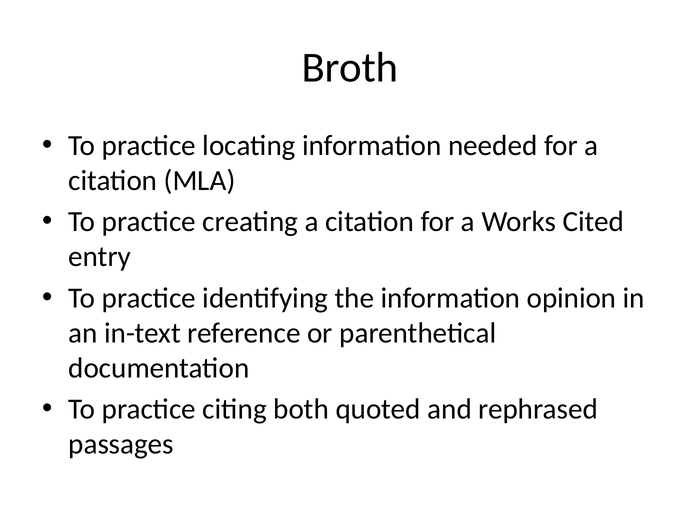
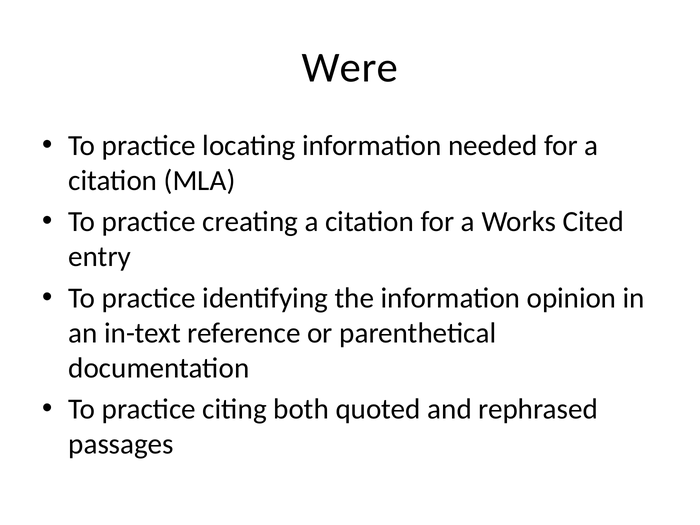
Broth: Broth -> Were
